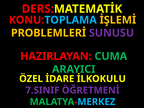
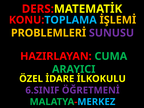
7.SINIF: 7.SINIF -> 6.SINIF
